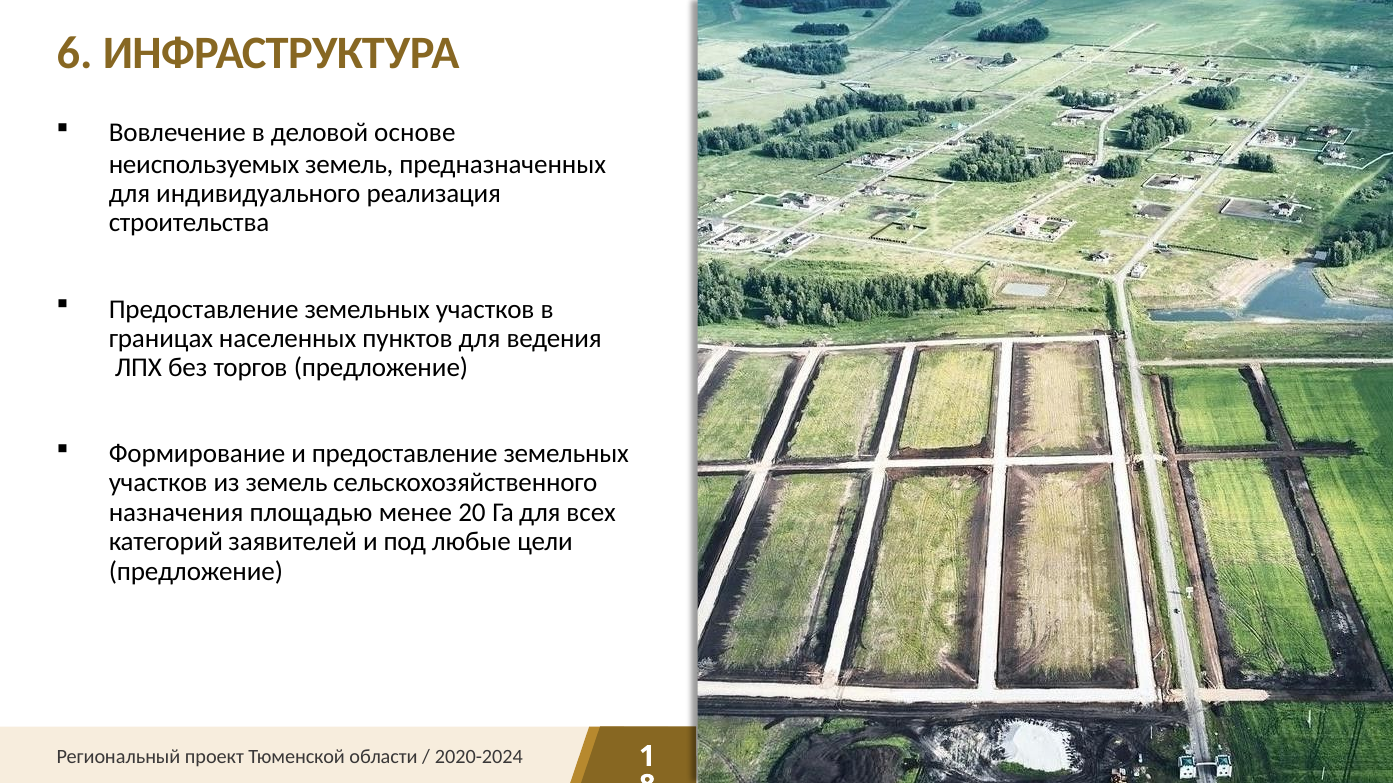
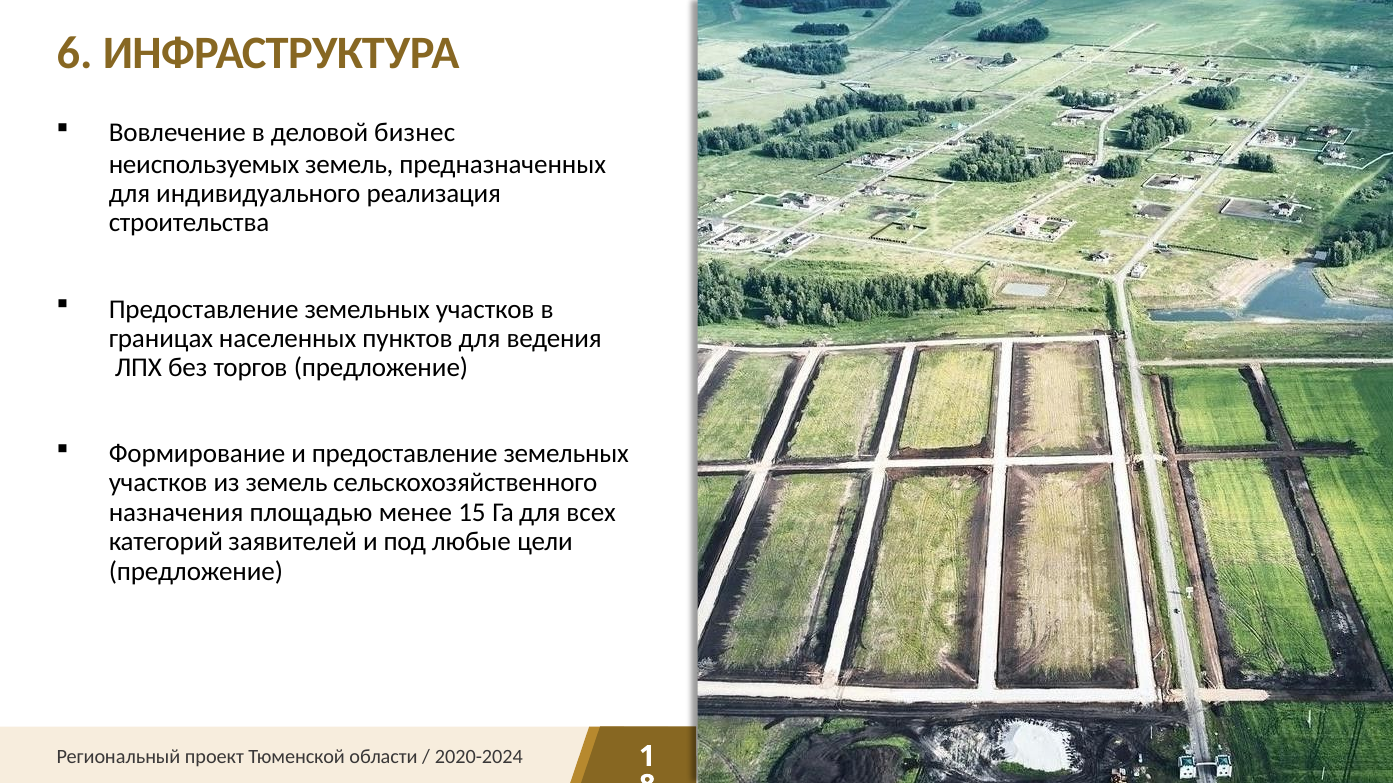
основе: основе -> бизнес
20: 20 -> 15
